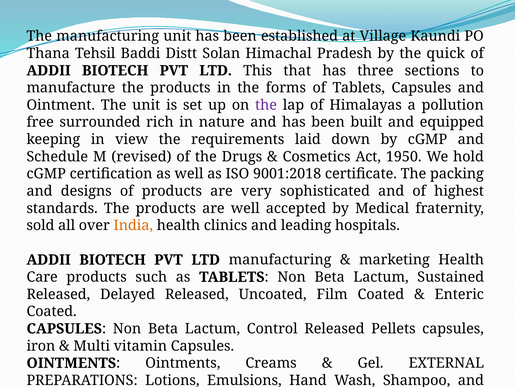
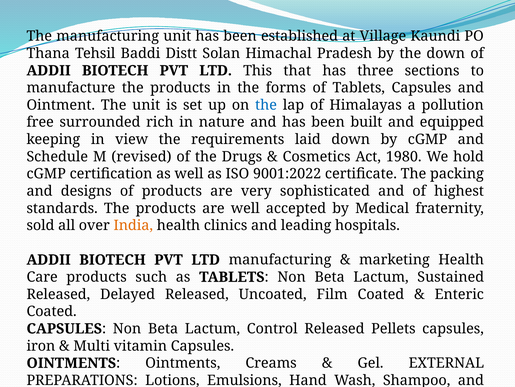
the quick: quick -> down
the at (266, 105) colour: purple -> blue
1950: 1950 -> 1980
9001:2018: 9001:2018 -> 9001:2022
